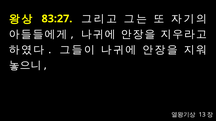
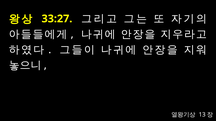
83:27: 83:27 -> 33:27
